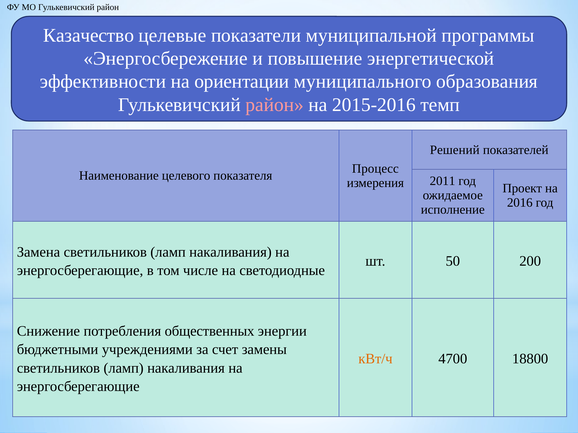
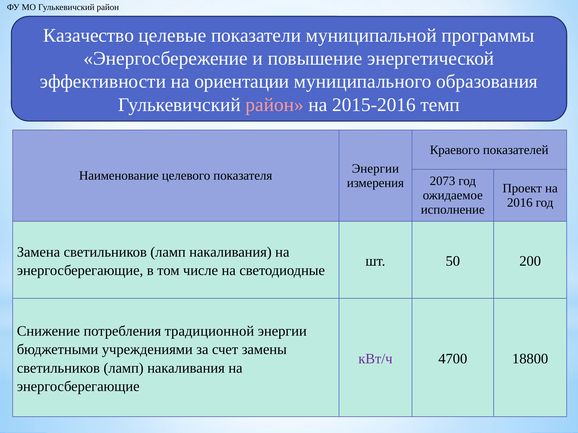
Решений: Решений -> Краевого
Процесс at (375, 169): Процесс -> Энергии
2011: 2011 -> 2073
общественных: общественных -> традиционной
кВт/ч colour: orange -> purple
